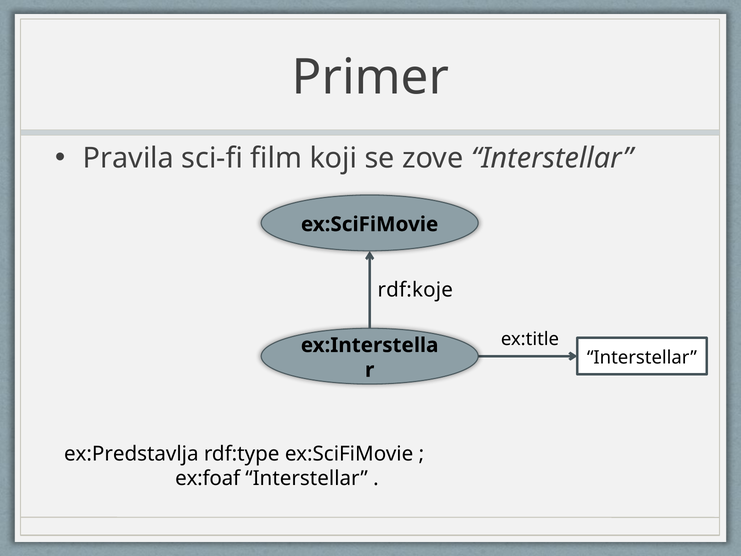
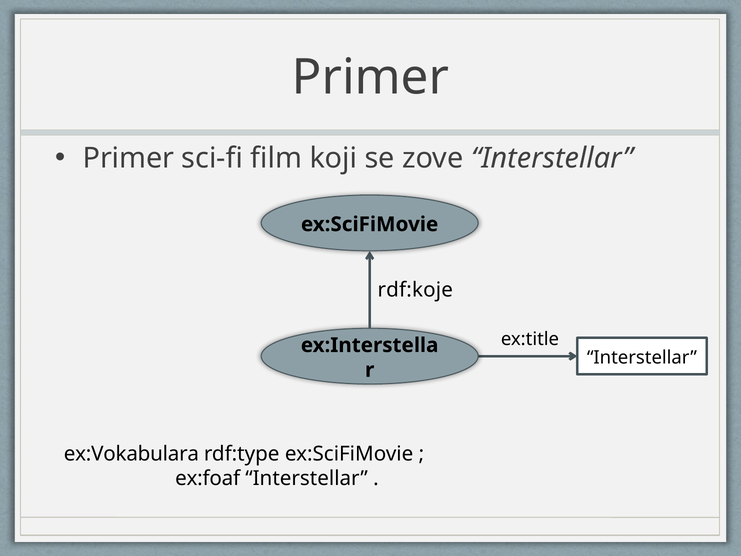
Pravila at (128, 158): Pravila -> Primer
ex:Predstavlja: ex:Predstavlja -> ex:Vokabulara
